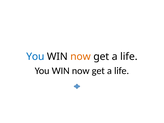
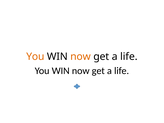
You at (35, 57) colour: blue -> orange
